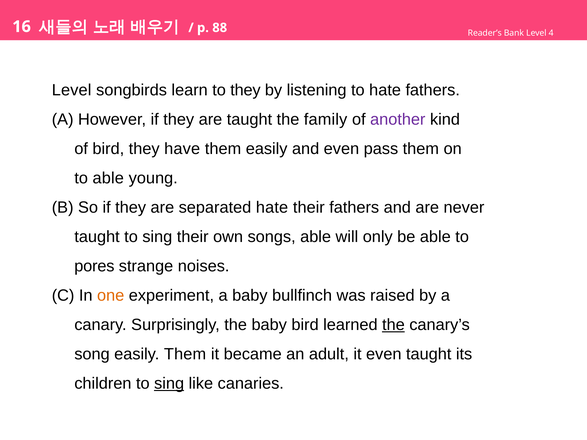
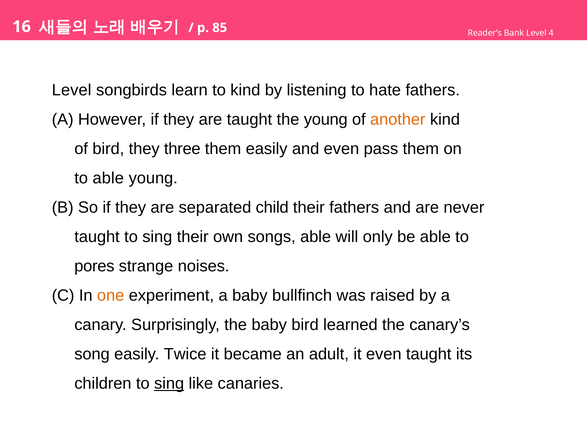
88: 88 -> 85
to they: they -> kind
the family: family -> young
another colour: purple -> orange
have: have -> three
separated hate: hate -> child
the at (393, 325) underline: present -> none
easily Them: Them -> Twice
